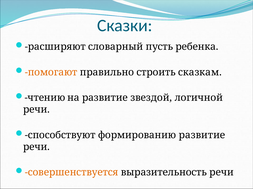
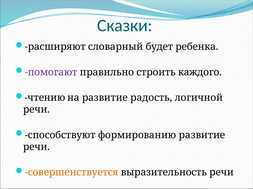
пусть: пусть -> будет
помогают colour: orange -> purple
сказкам: сказкам -> каждого
звездой: звездой -> радость
